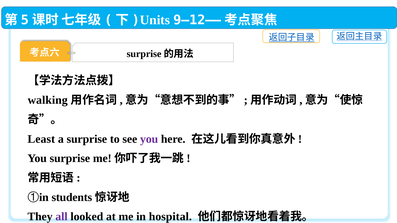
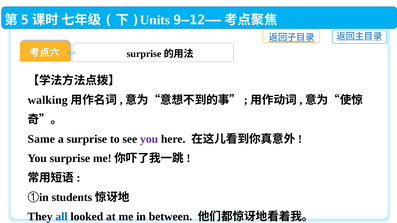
Least: Least -> Same
all colour: purple -> blue
hospital: hospital -> between
